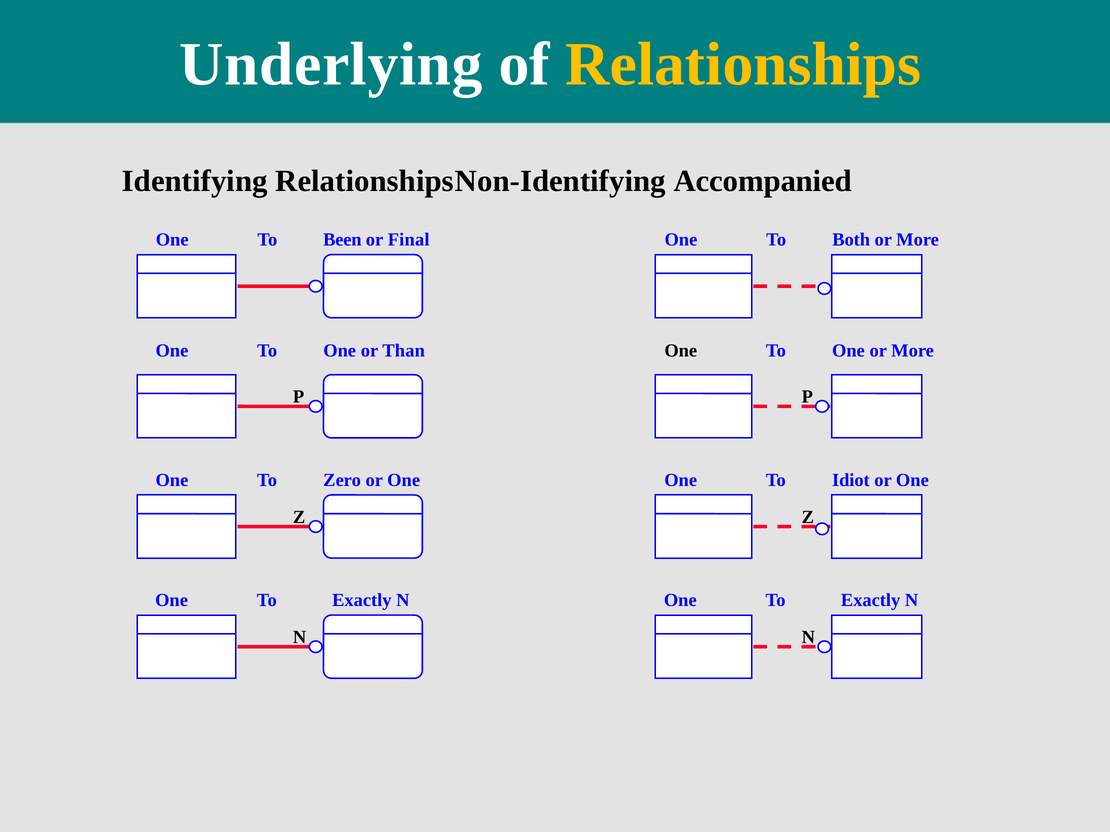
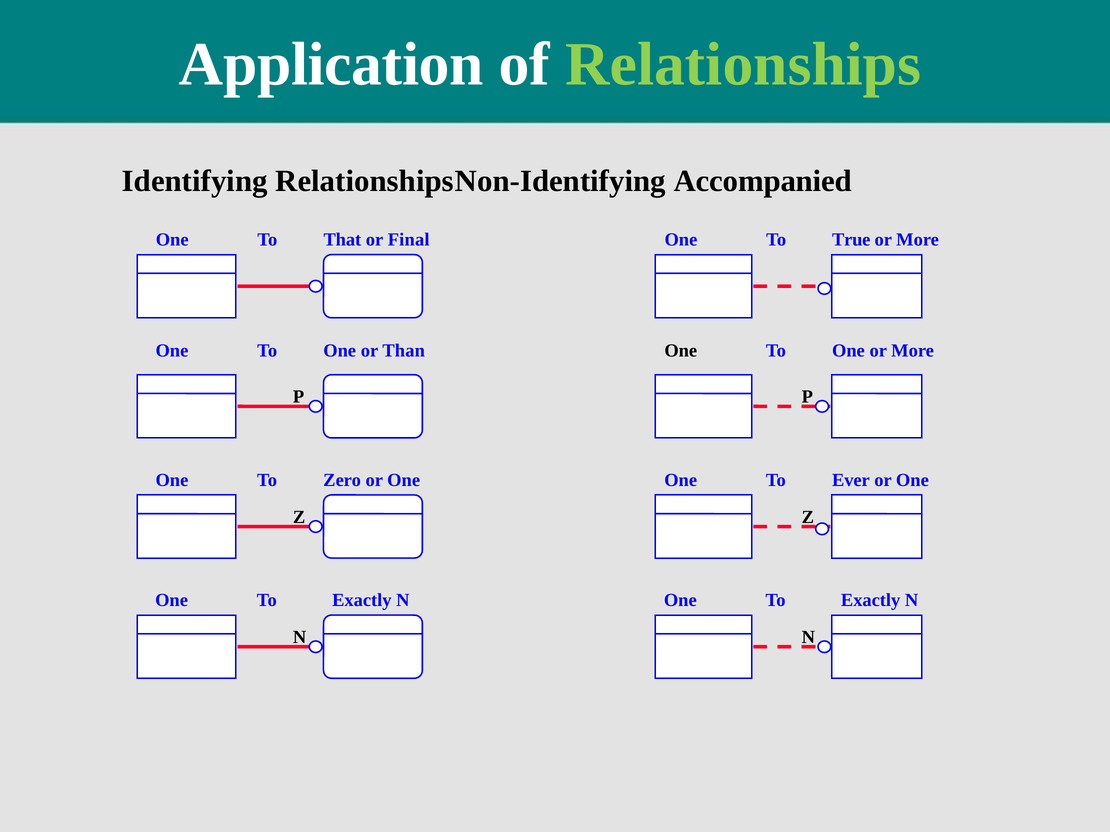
Underlying: Underlying -> Application
Relationships colour: yellow -> light green
Been: Been -> That
Both: Both -> True
Idiot: Idiot -> Ever
